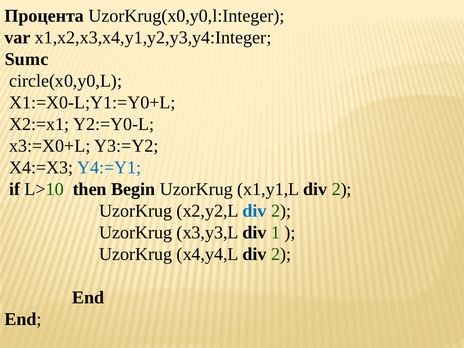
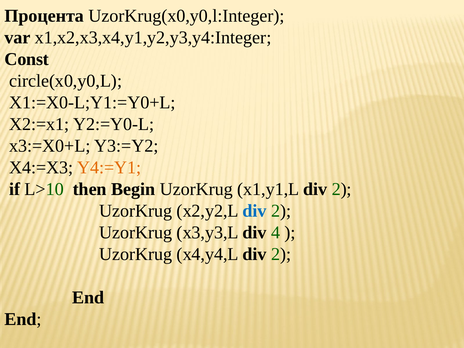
Sumc: Sumc -> Const
Y4:=Y1 colour: blue -> orange
1: 1 -> 4
